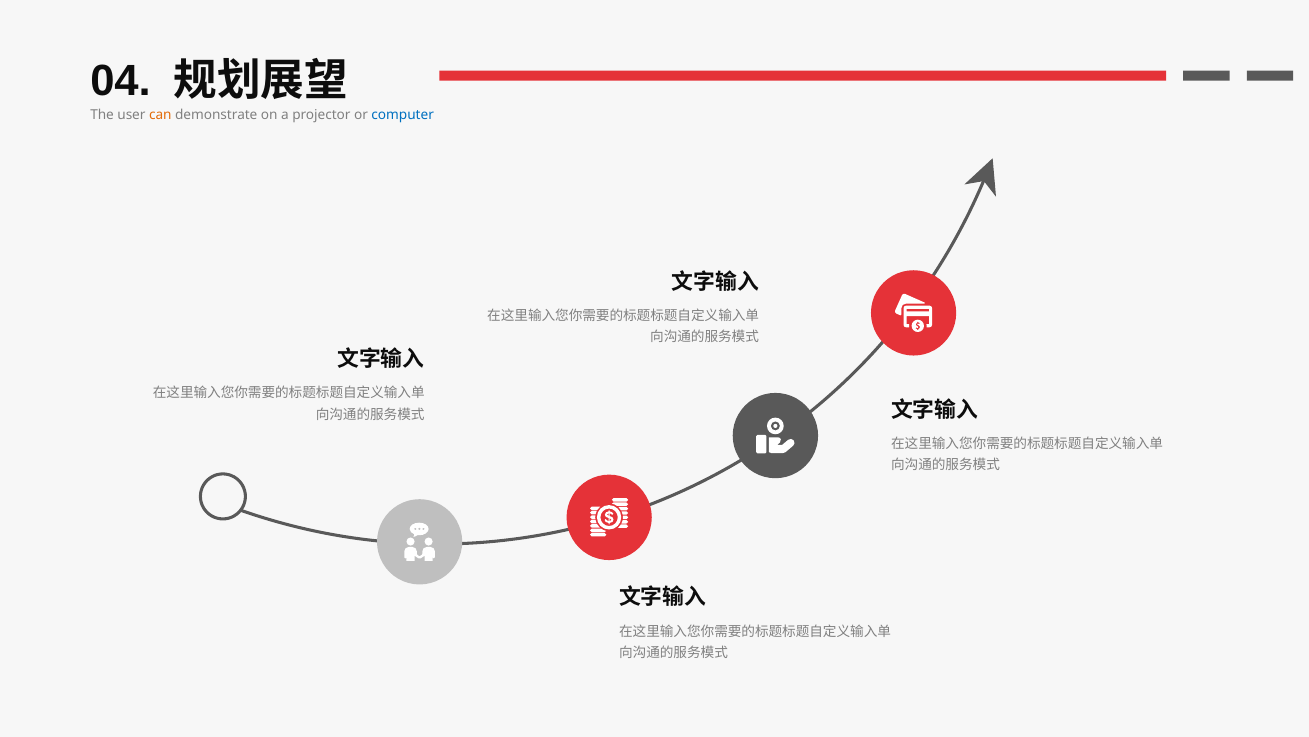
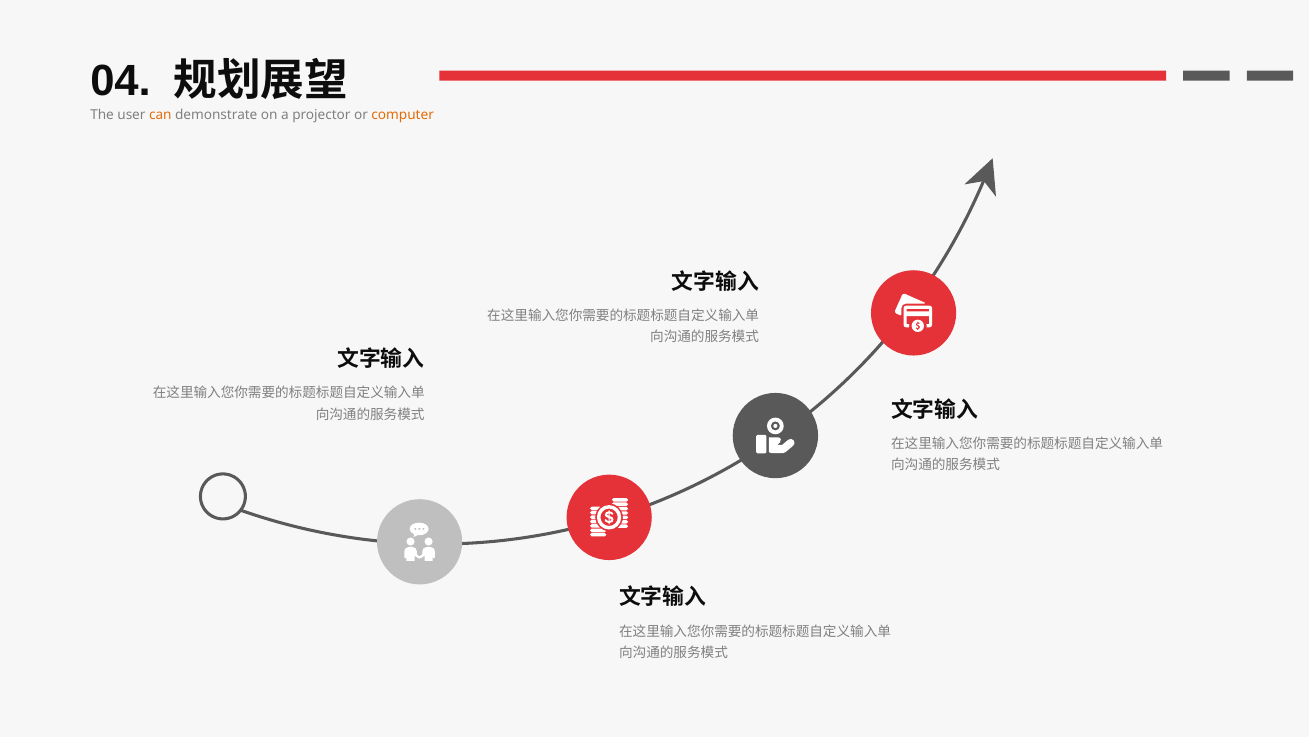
computer colour: blue -> orange
